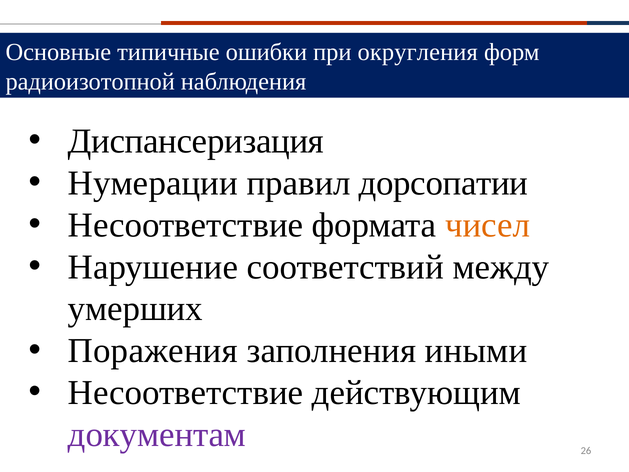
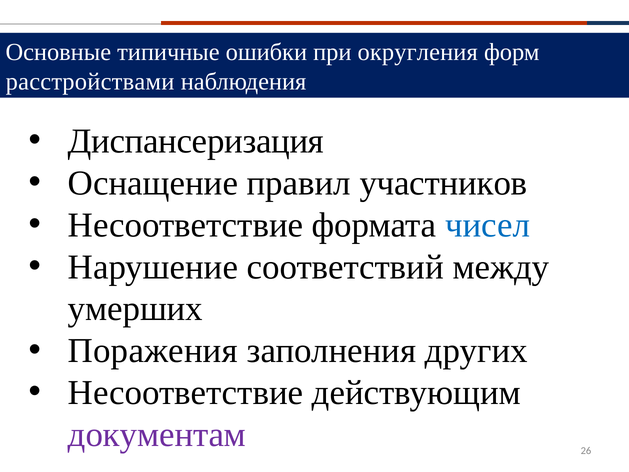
радиоизотопной: радиоизотопной -> расстройствами
Нумерации: Нумерации -> Оснащение
дорсопатии: дорсопатии -> участников
чисел colour: orange -> blue
иными: иными -> других
